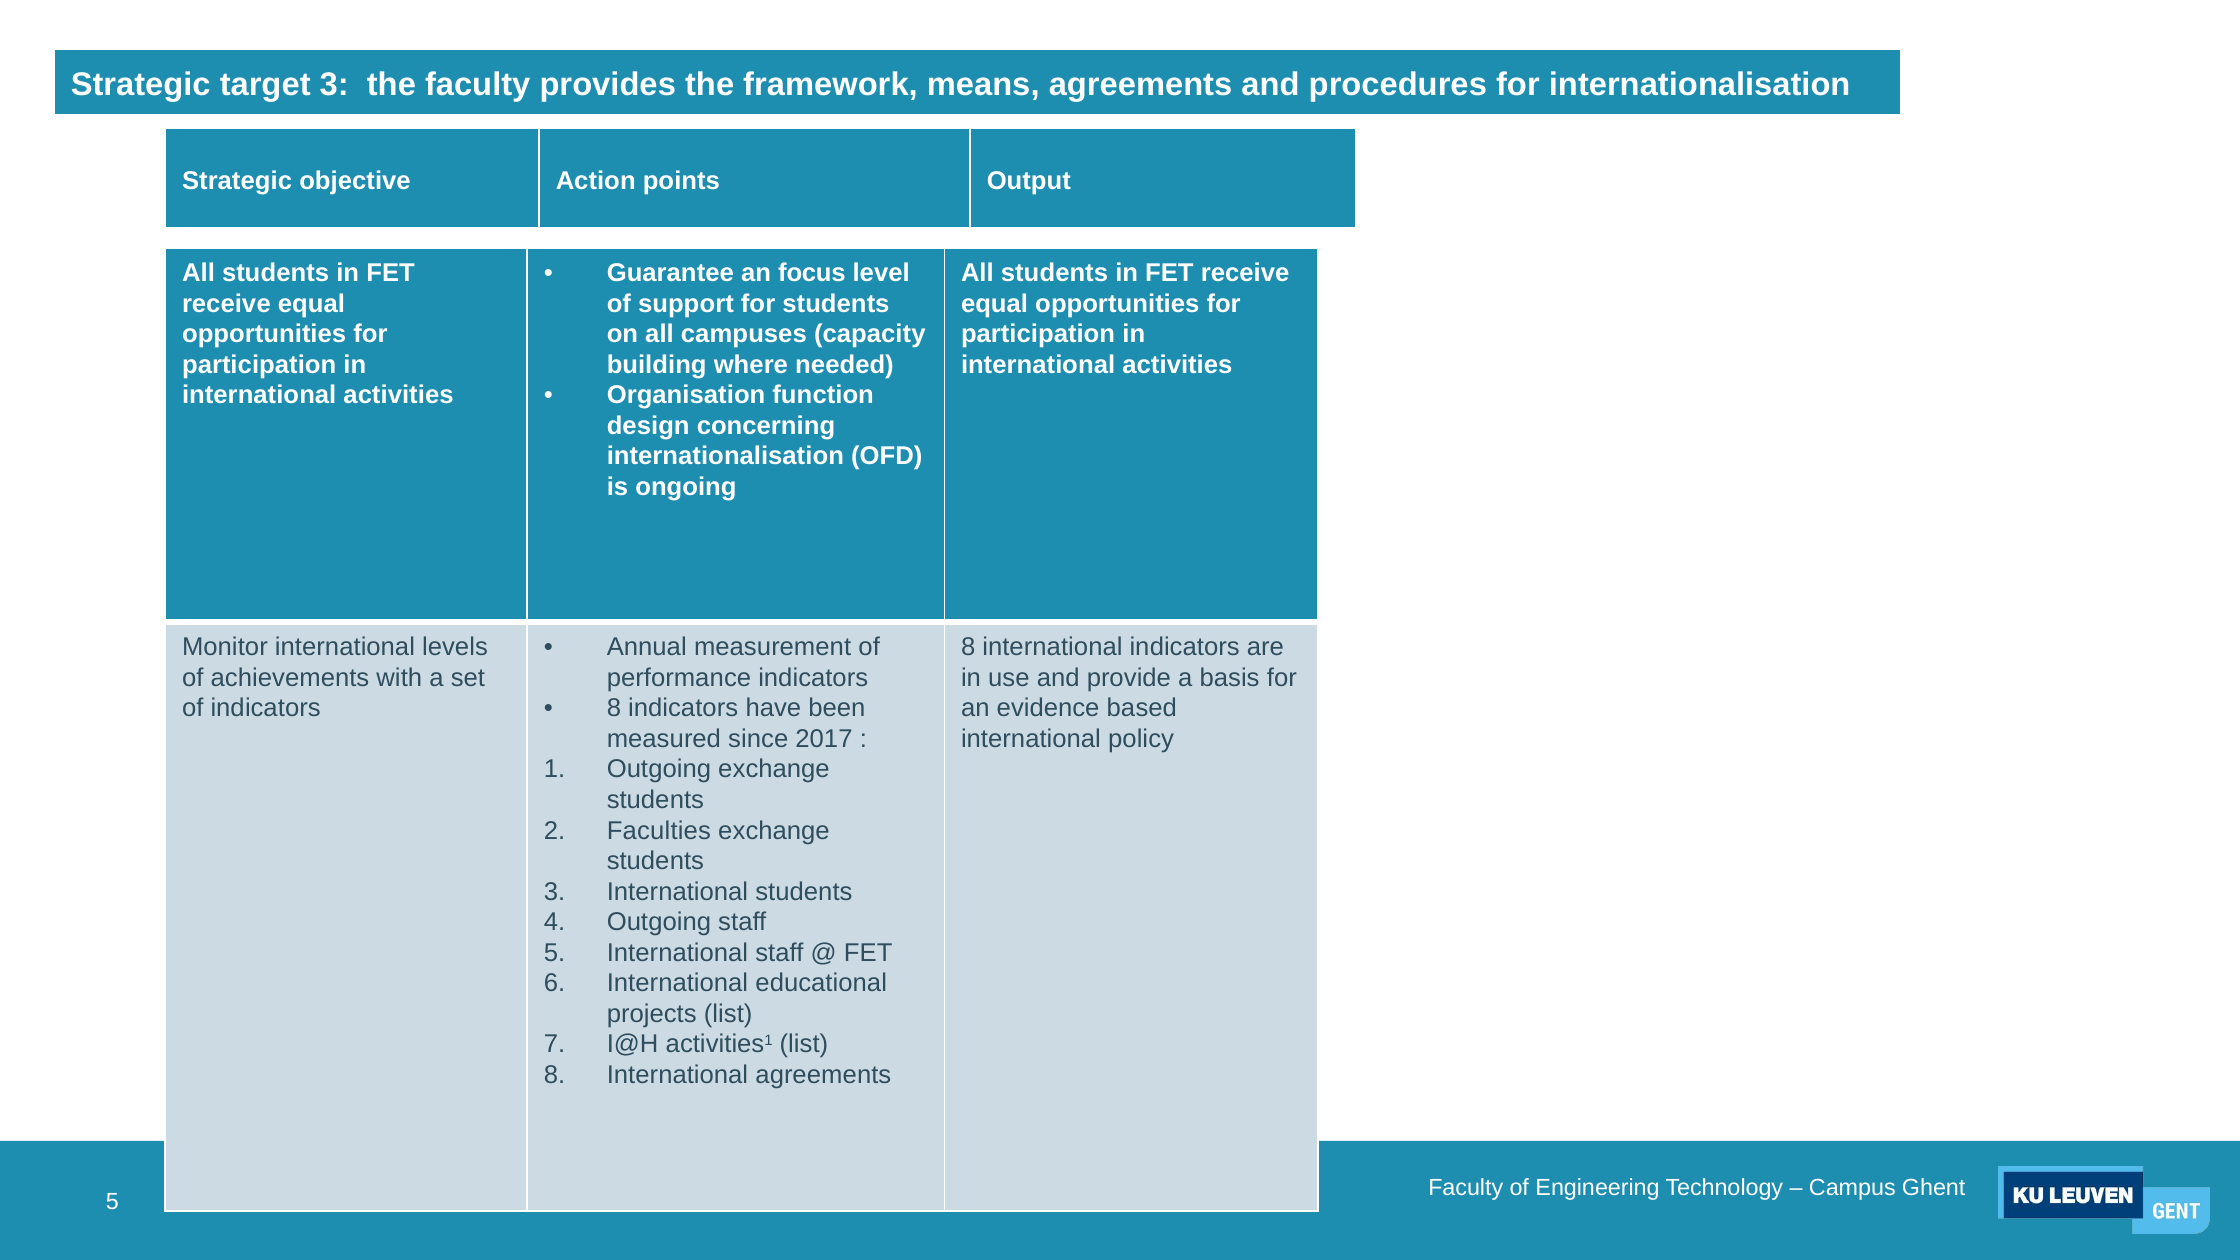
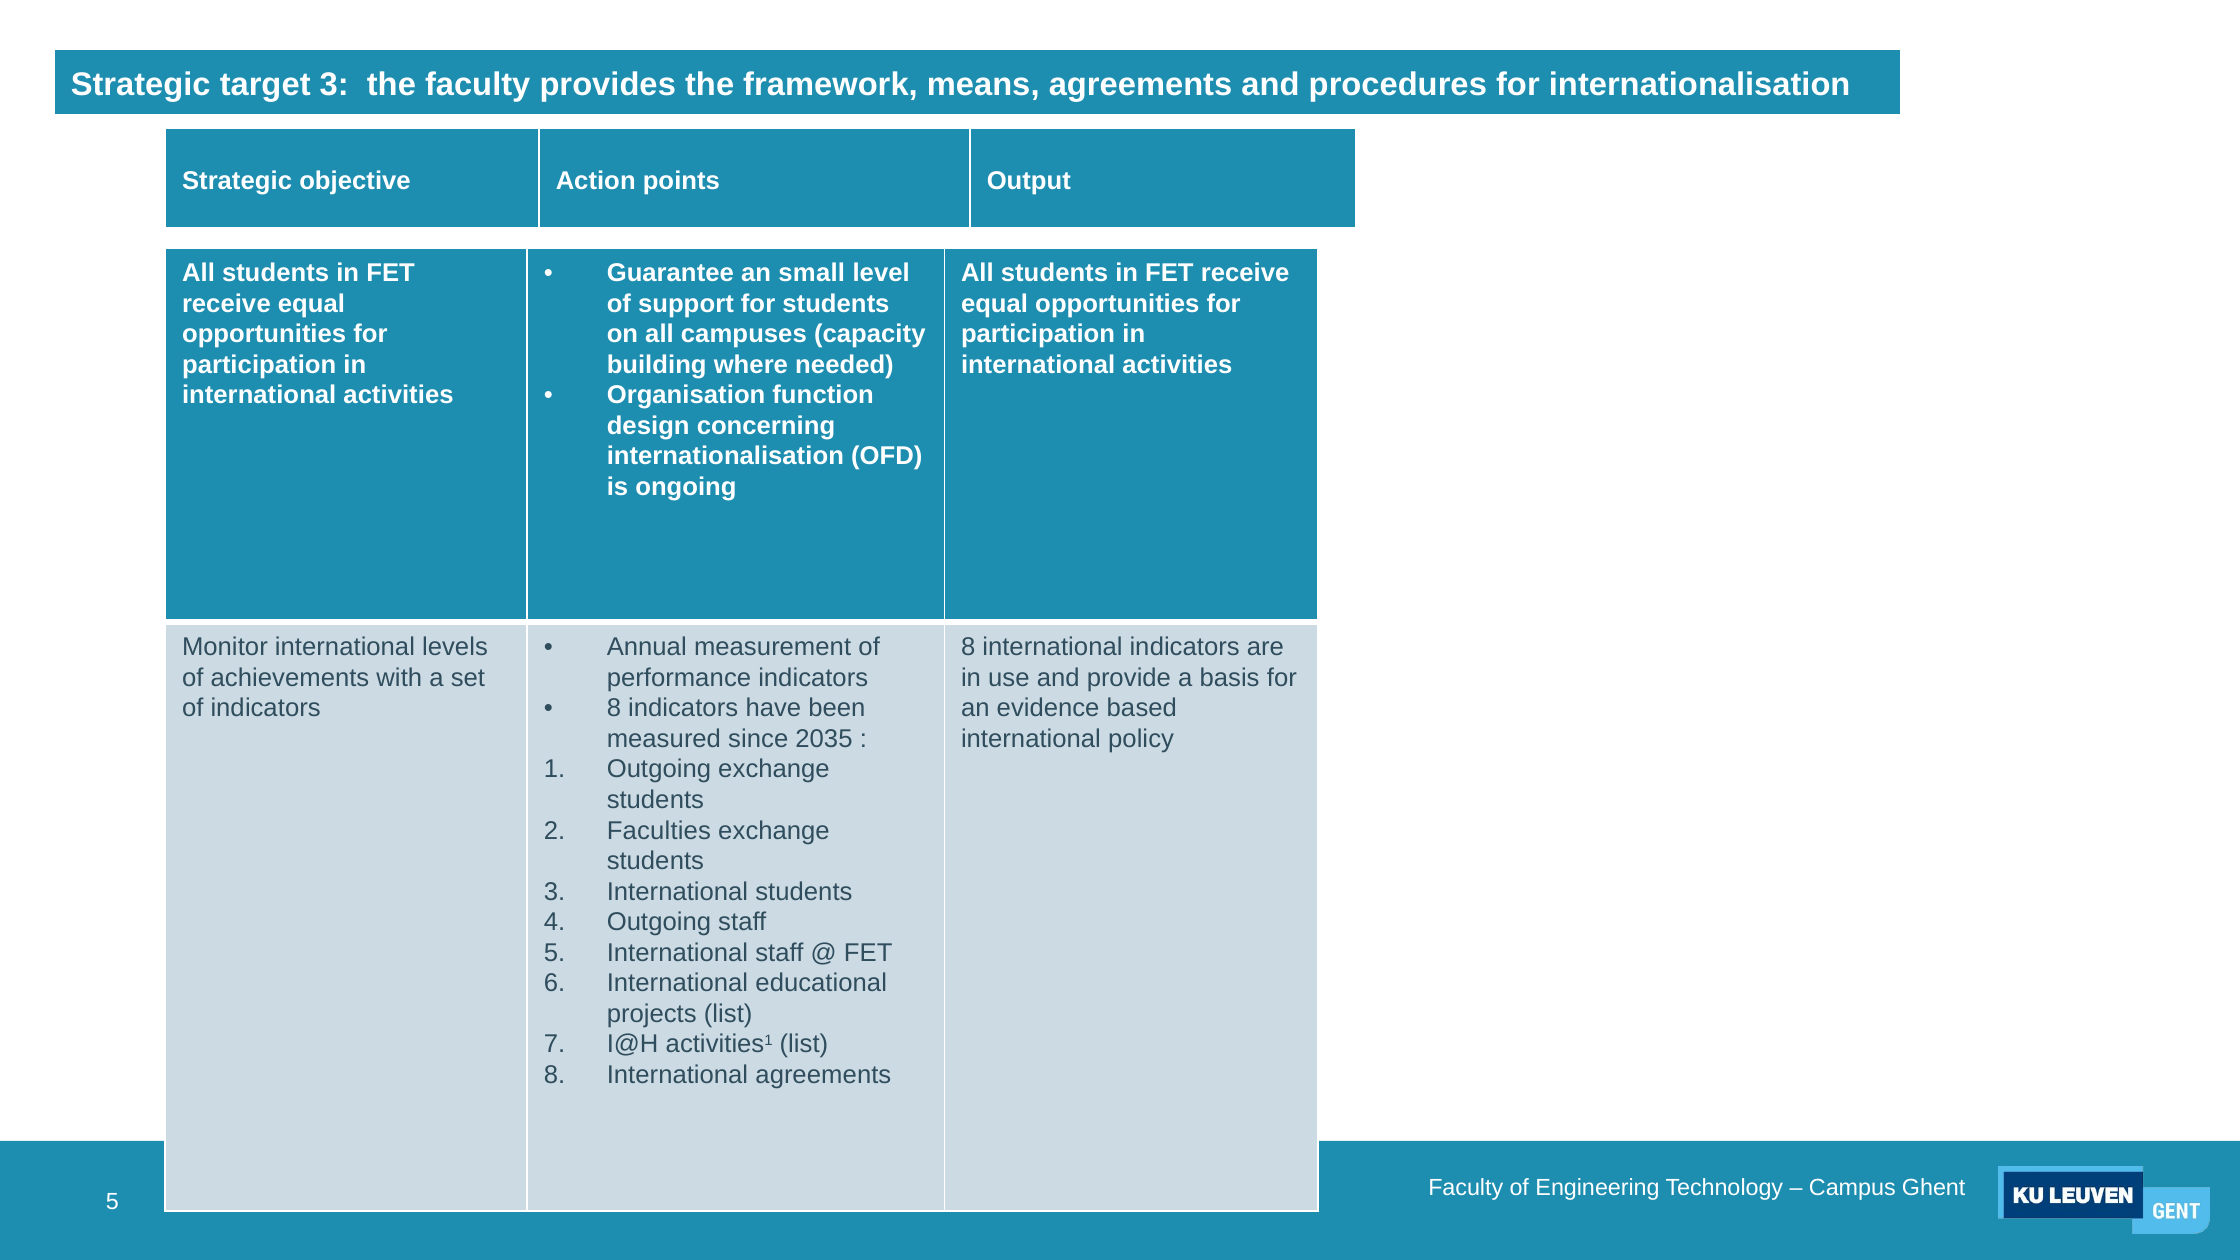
focus: focus -> small
2017: 2017 -> 2035
